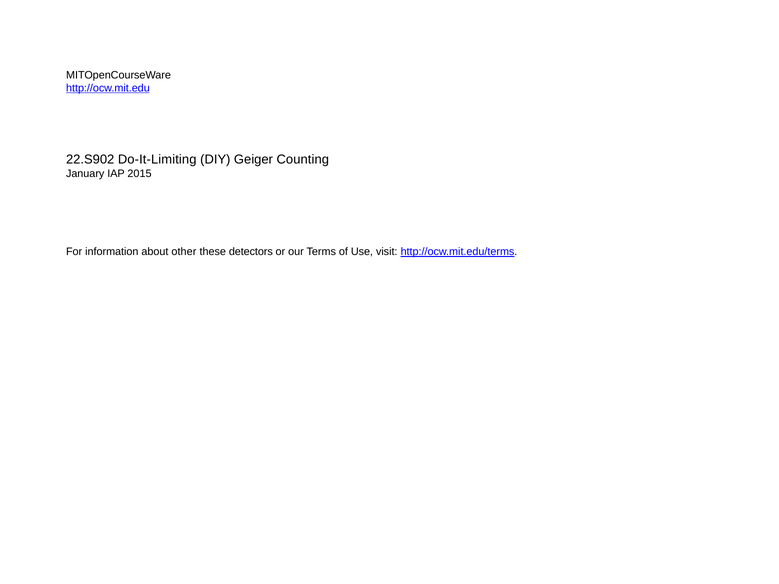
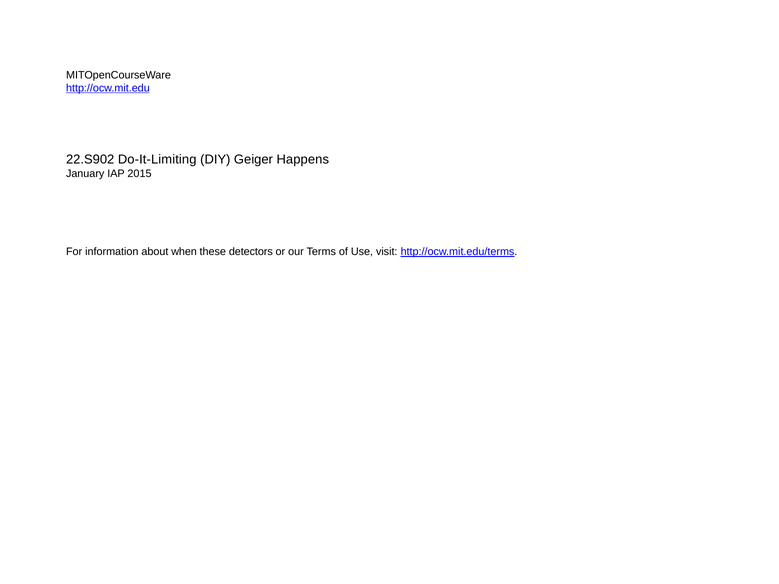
Counting: Counting -> Happens
other: other -> when
